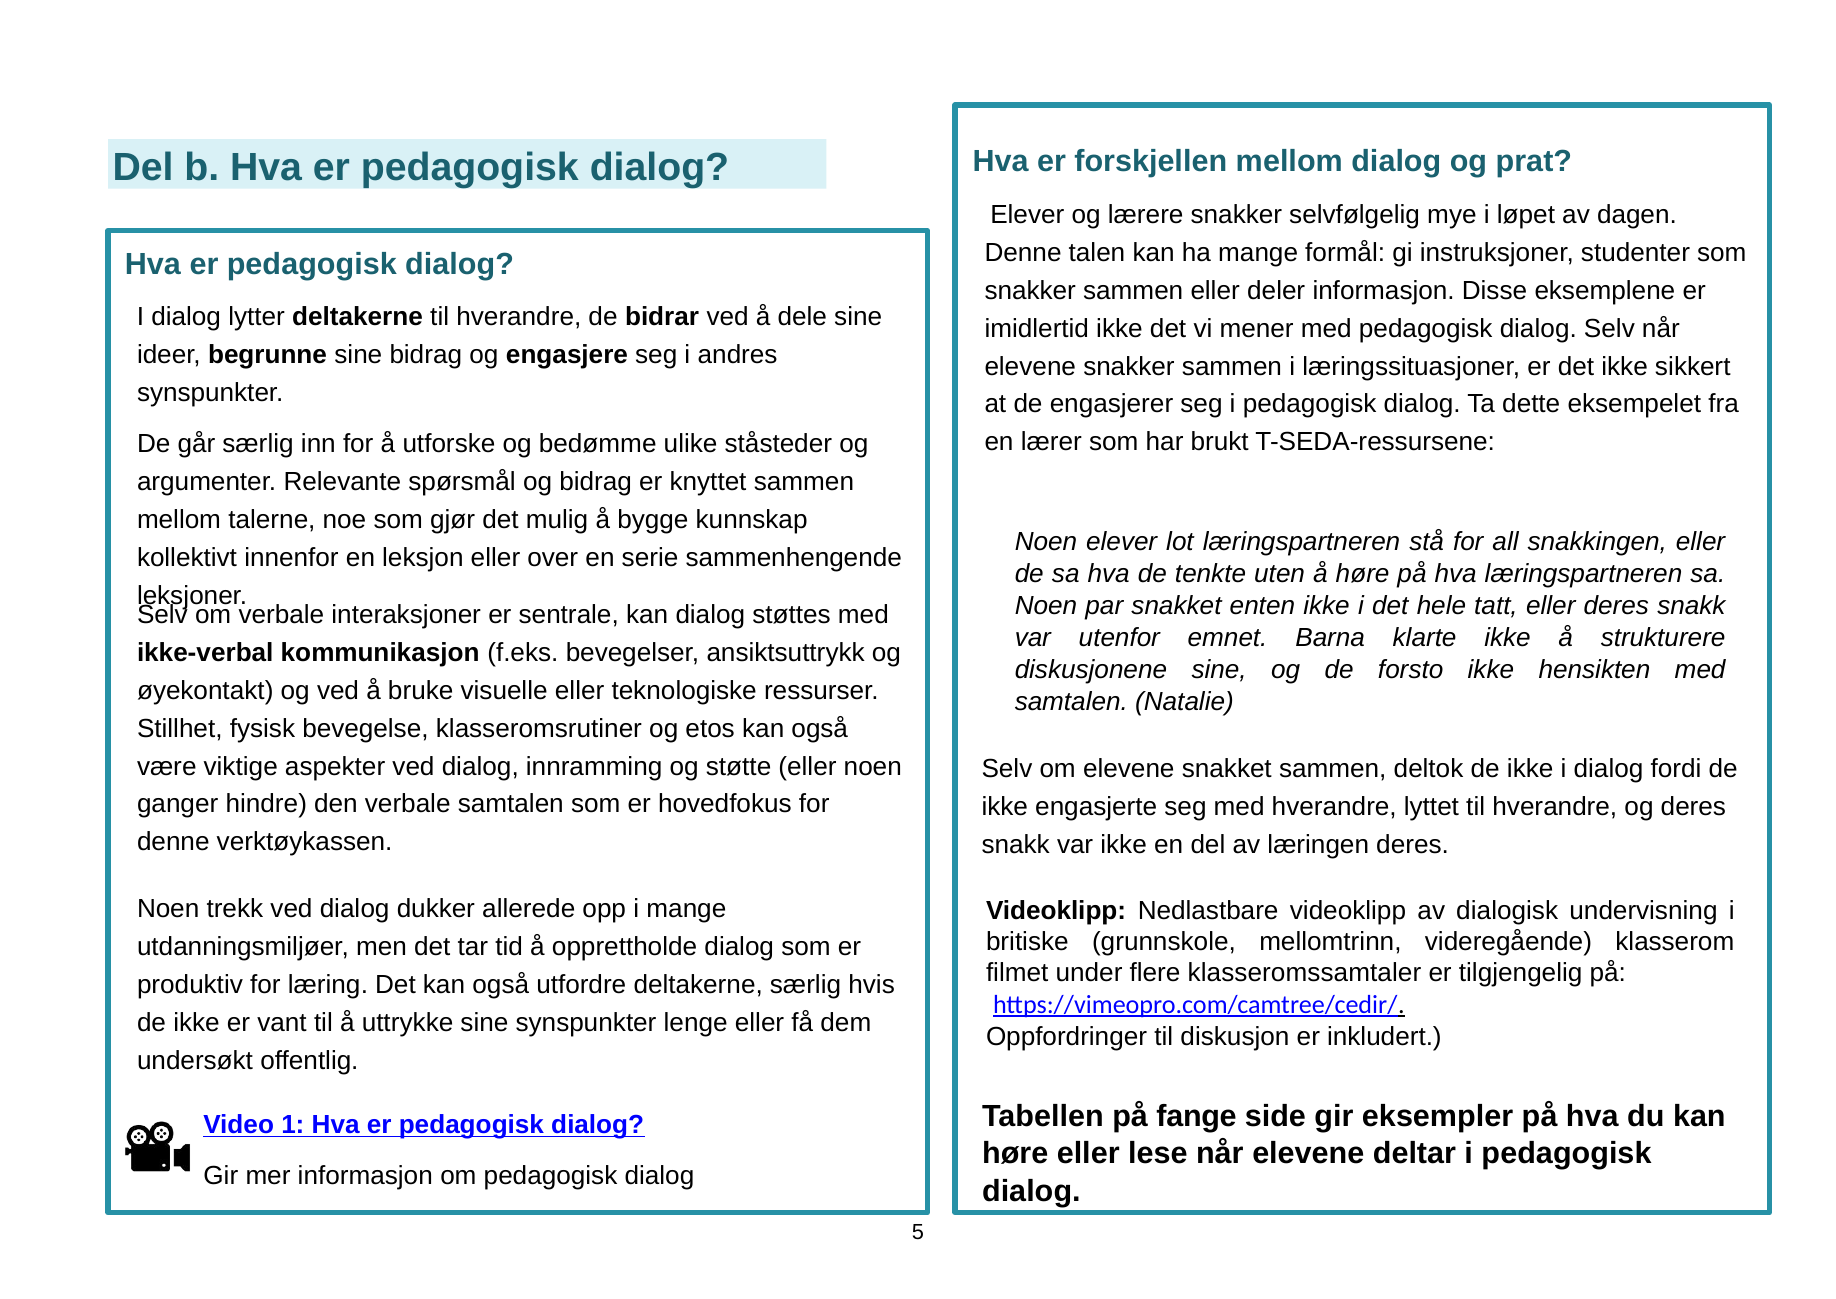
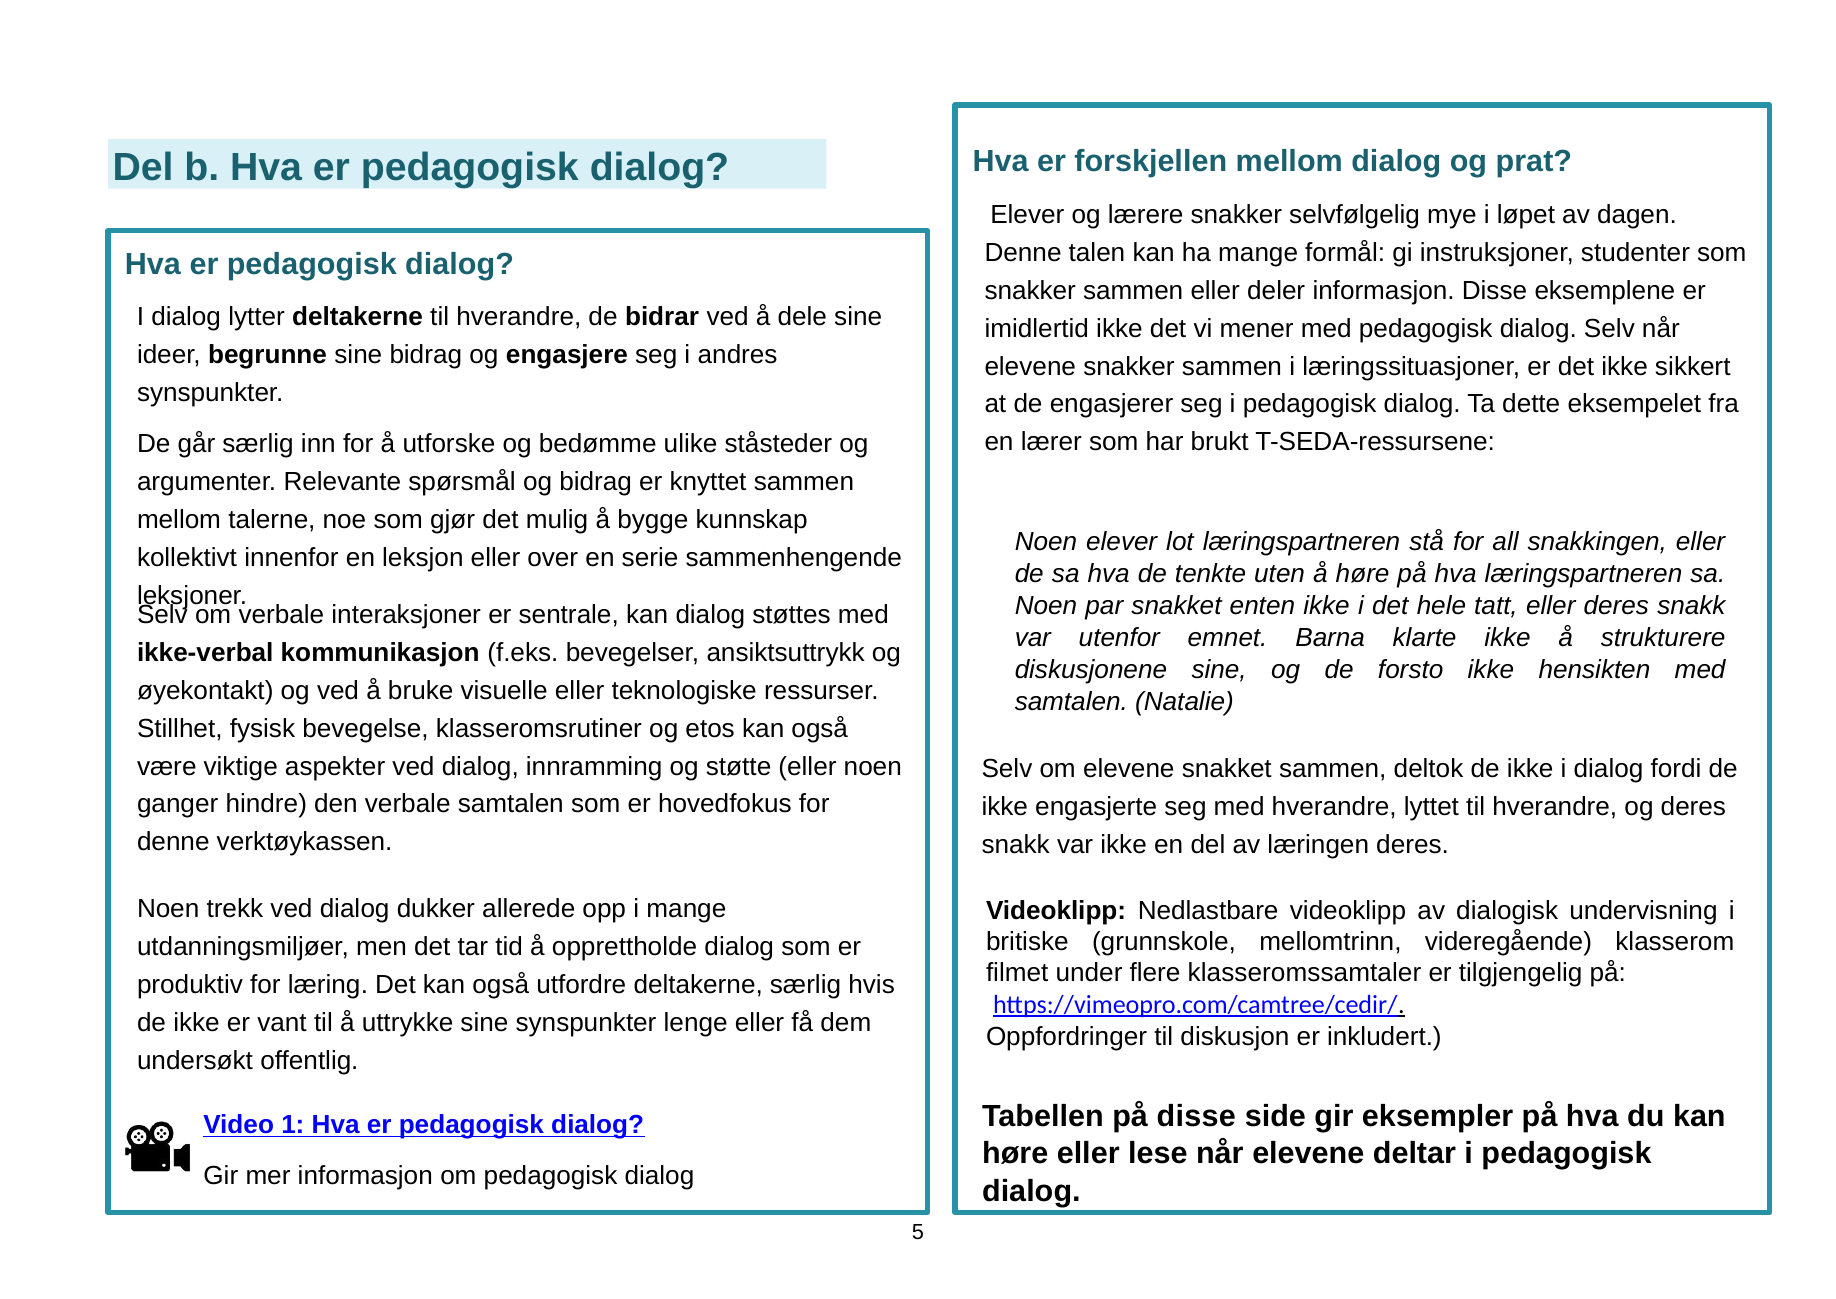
på fange: fange -> disse
